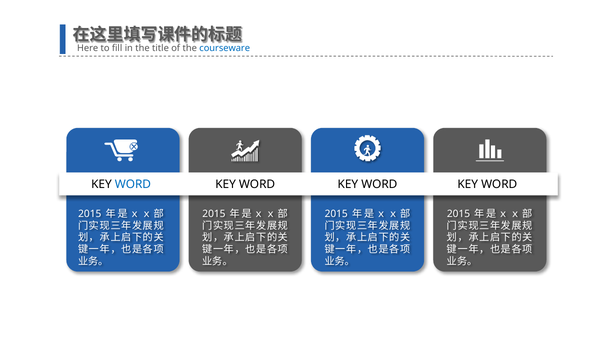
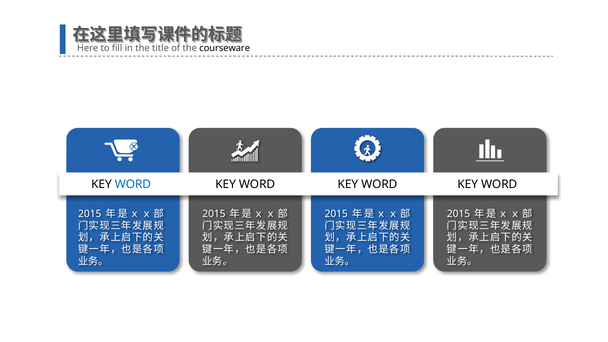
courseware colour: blue -> black
